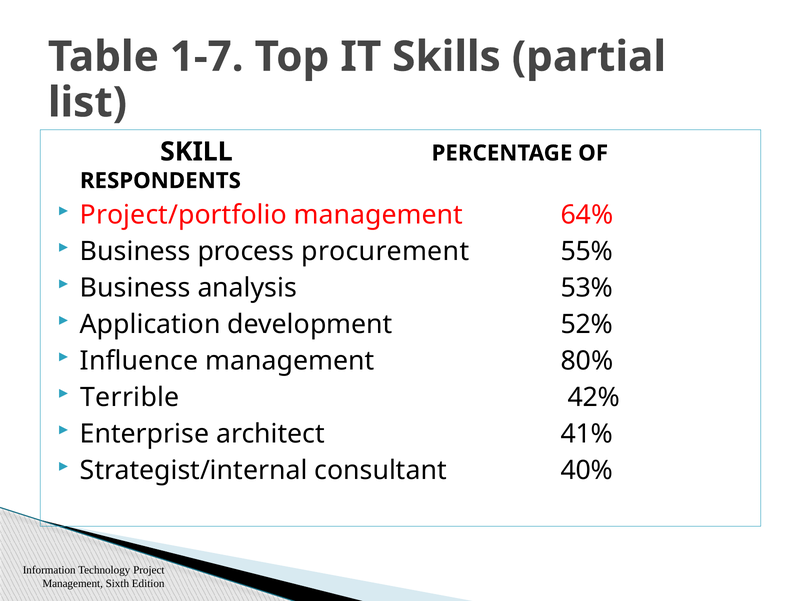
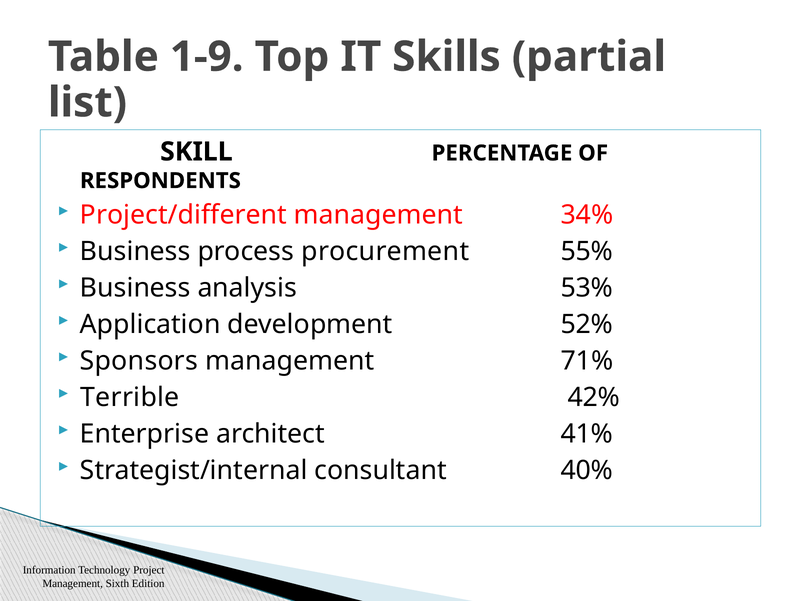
1-7: 1-7 -> 1-9
Project/portfolio: Project/portfolio -> Project/different
64%: 64% -> 34%
Influence: Influence -> Sponsors
80%: 80% -> 71%
